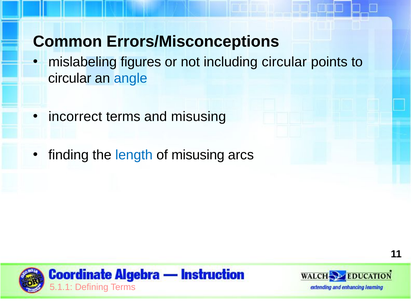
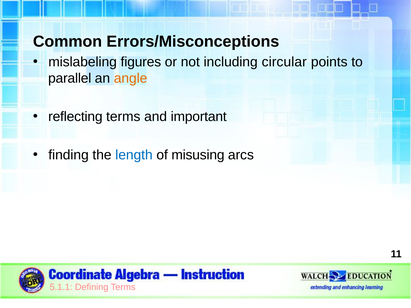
circular at (70, 78): circular -> parallel
angle colour: blue -> orange
incorrect: incorrect -> reflecting
and misusing: misusing -> important
